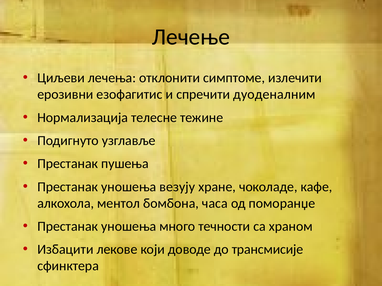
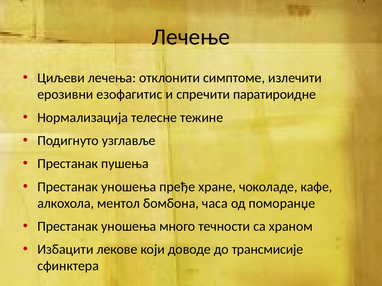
дуоденалним: дуоденалним -> паратироидне
везују: везују -> пређе
